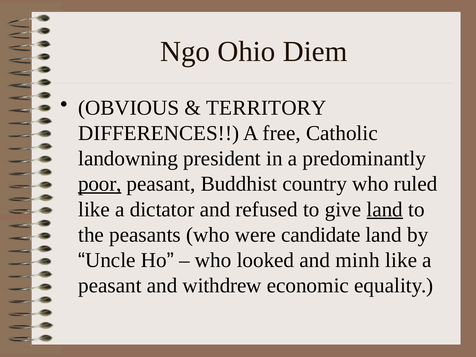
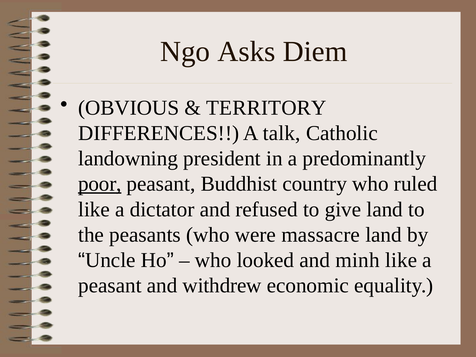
Ohio: Ohio -> Asks
free: free -> talk
land at (385, 209) underline: present -> none
candidate: candidate -> massacre
